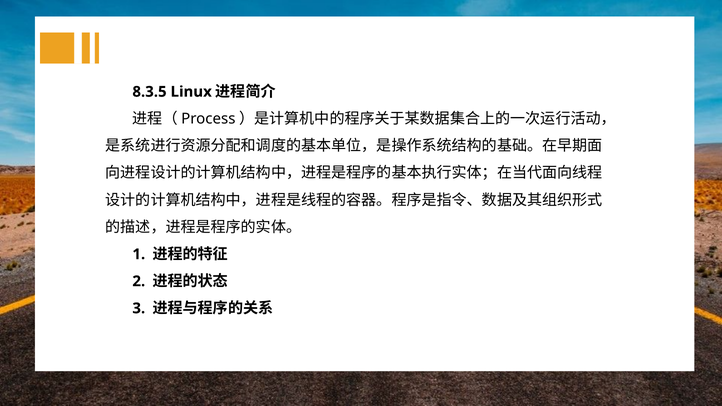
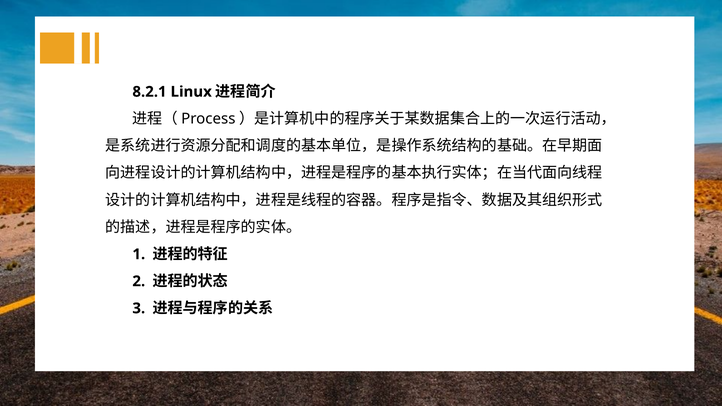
8.3.5: 8.3.5 -> 8.2.1
